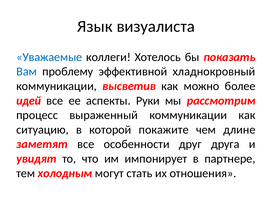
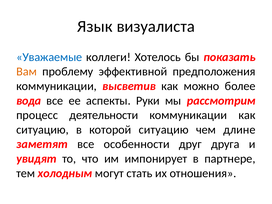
Вам colour: blue -> orange
хладнокровный: хладнокровный -> предположения
идей: идей -> вода
выраженный: выраженный -> деятельности
которой покажите: покажите -> ситуацию
